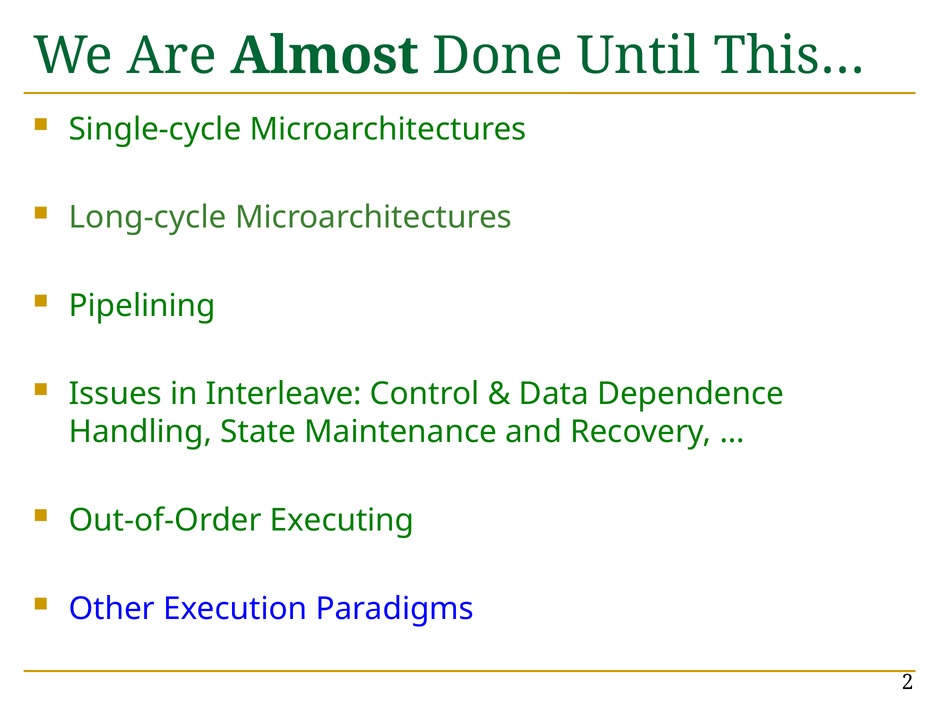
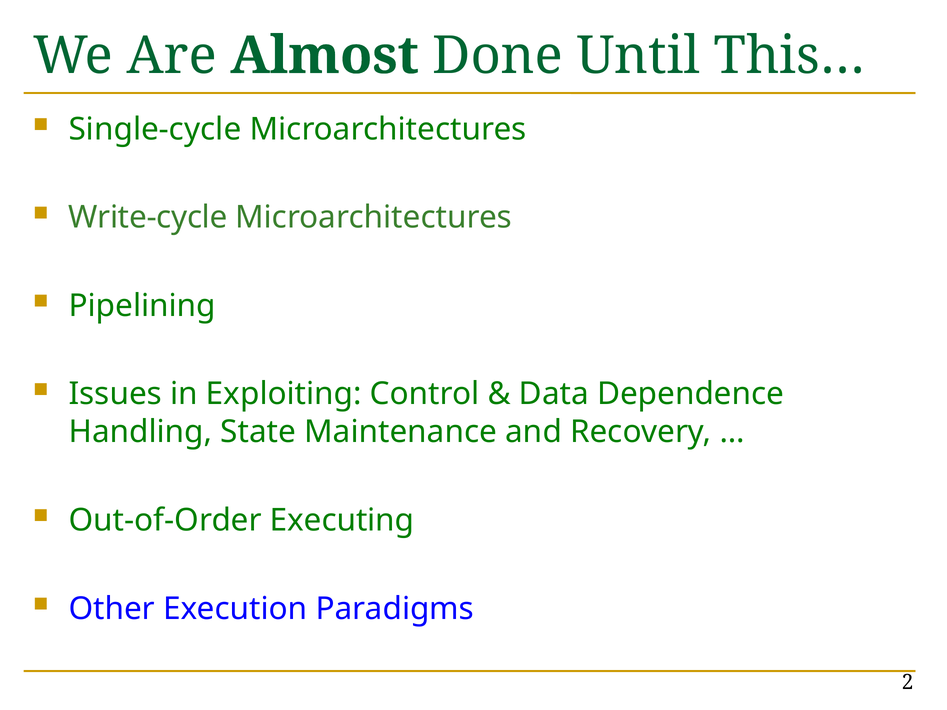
Long-cycle: Long-cycle -> Write-cycle
Interleave: Interleave -> Exploiting
